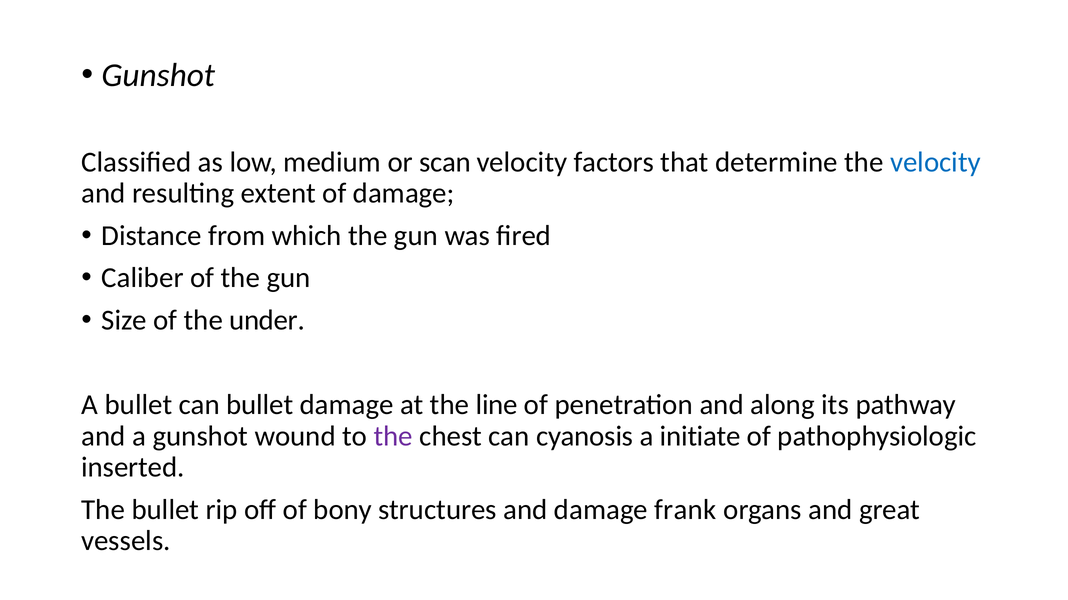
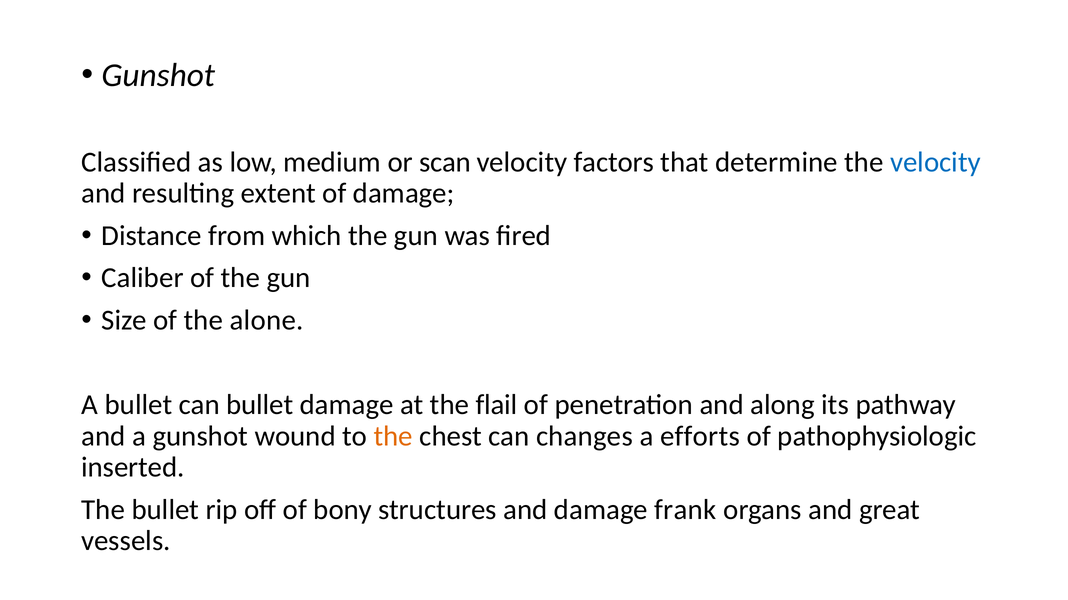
under: under -> alone
line: line -> flail
the at (393, 437) colour: purple -> orange
cyanosis: cyanosis -> changes
initiate: initiate -> efforts
